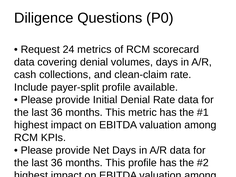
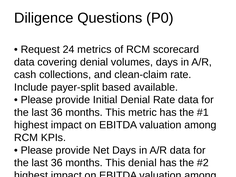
payer-split profile: profile -> based
This profile: profile -> denial
